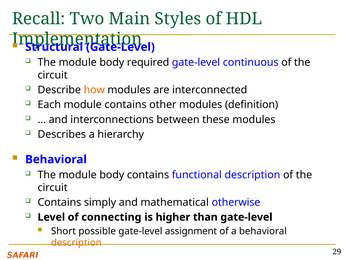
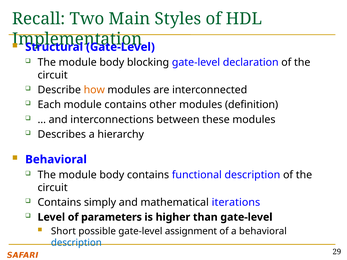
required: required -> blocking
continuous: continuous -> declaration
otherwise: otherwise -> iterations
connecting: connecting -> parameters
description at (76, 243) colour: orange -> blue
